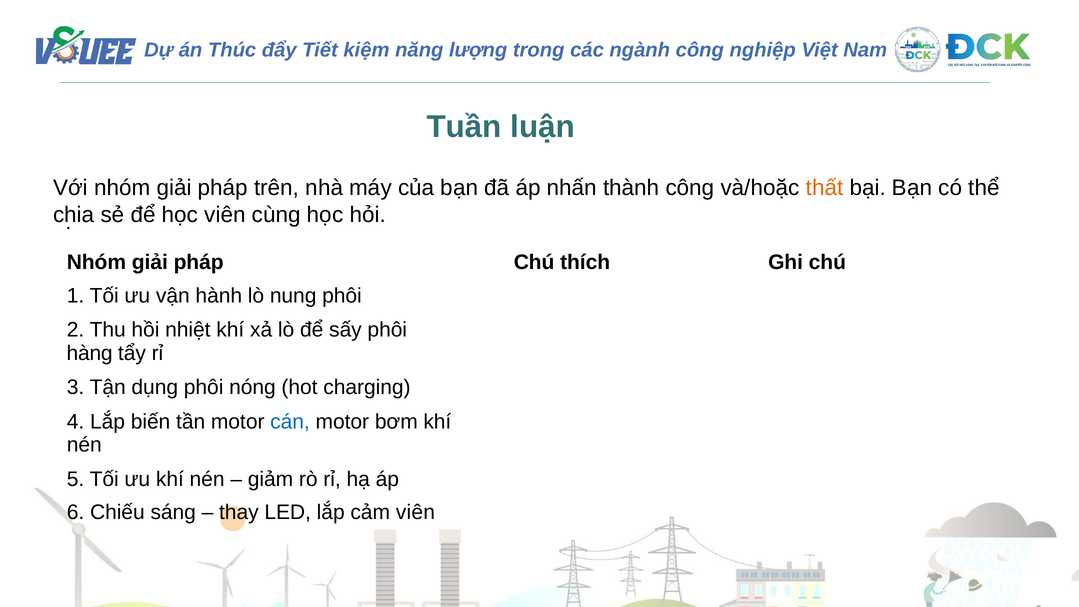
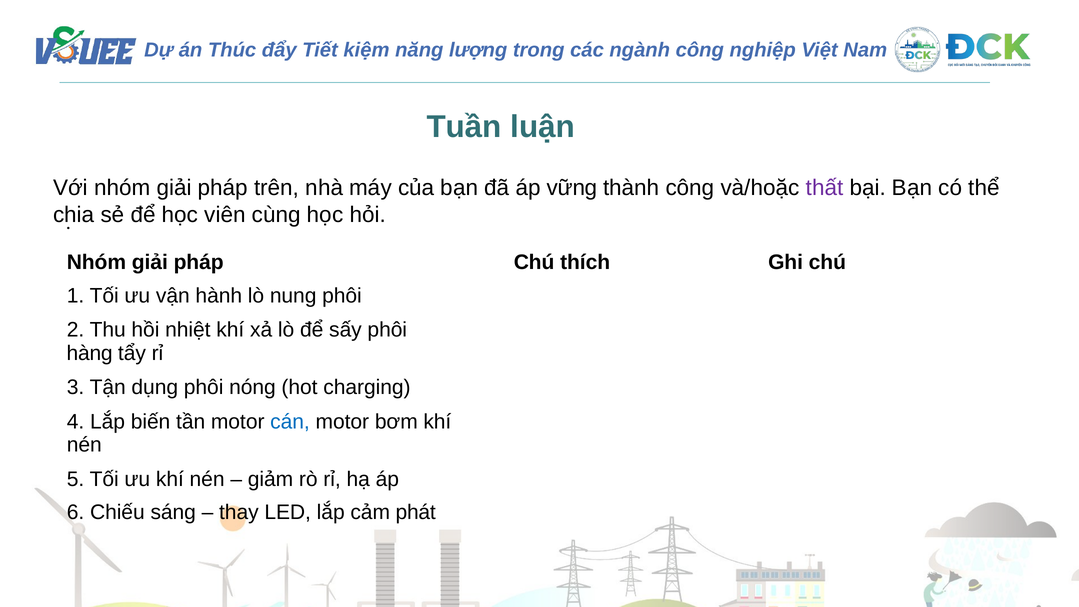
nhấn: nhấn -> vững
thất colour: orange -> purple
cảm viên: viên -> phát
